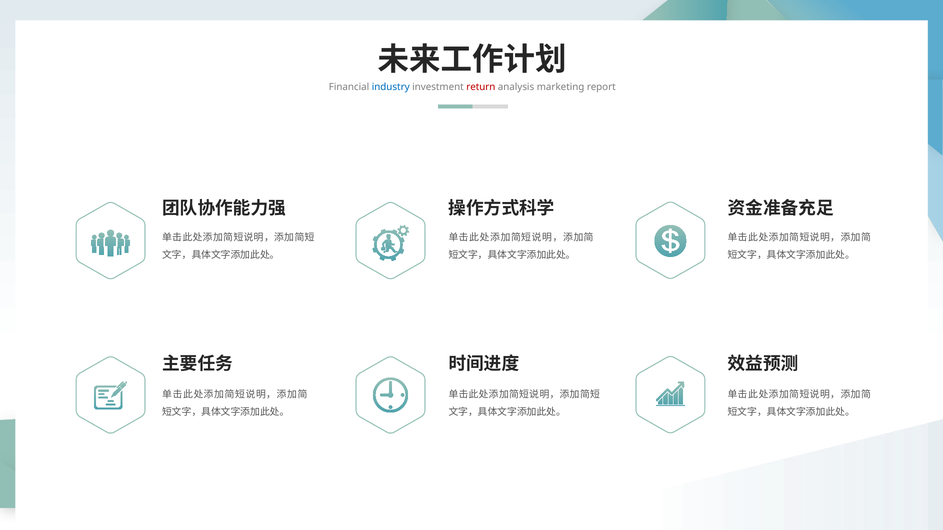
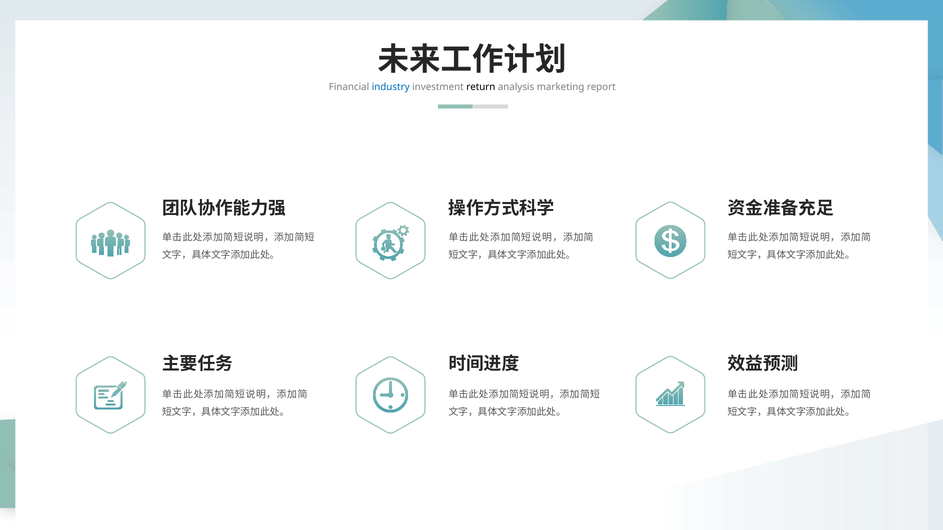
return colour: red -> black
